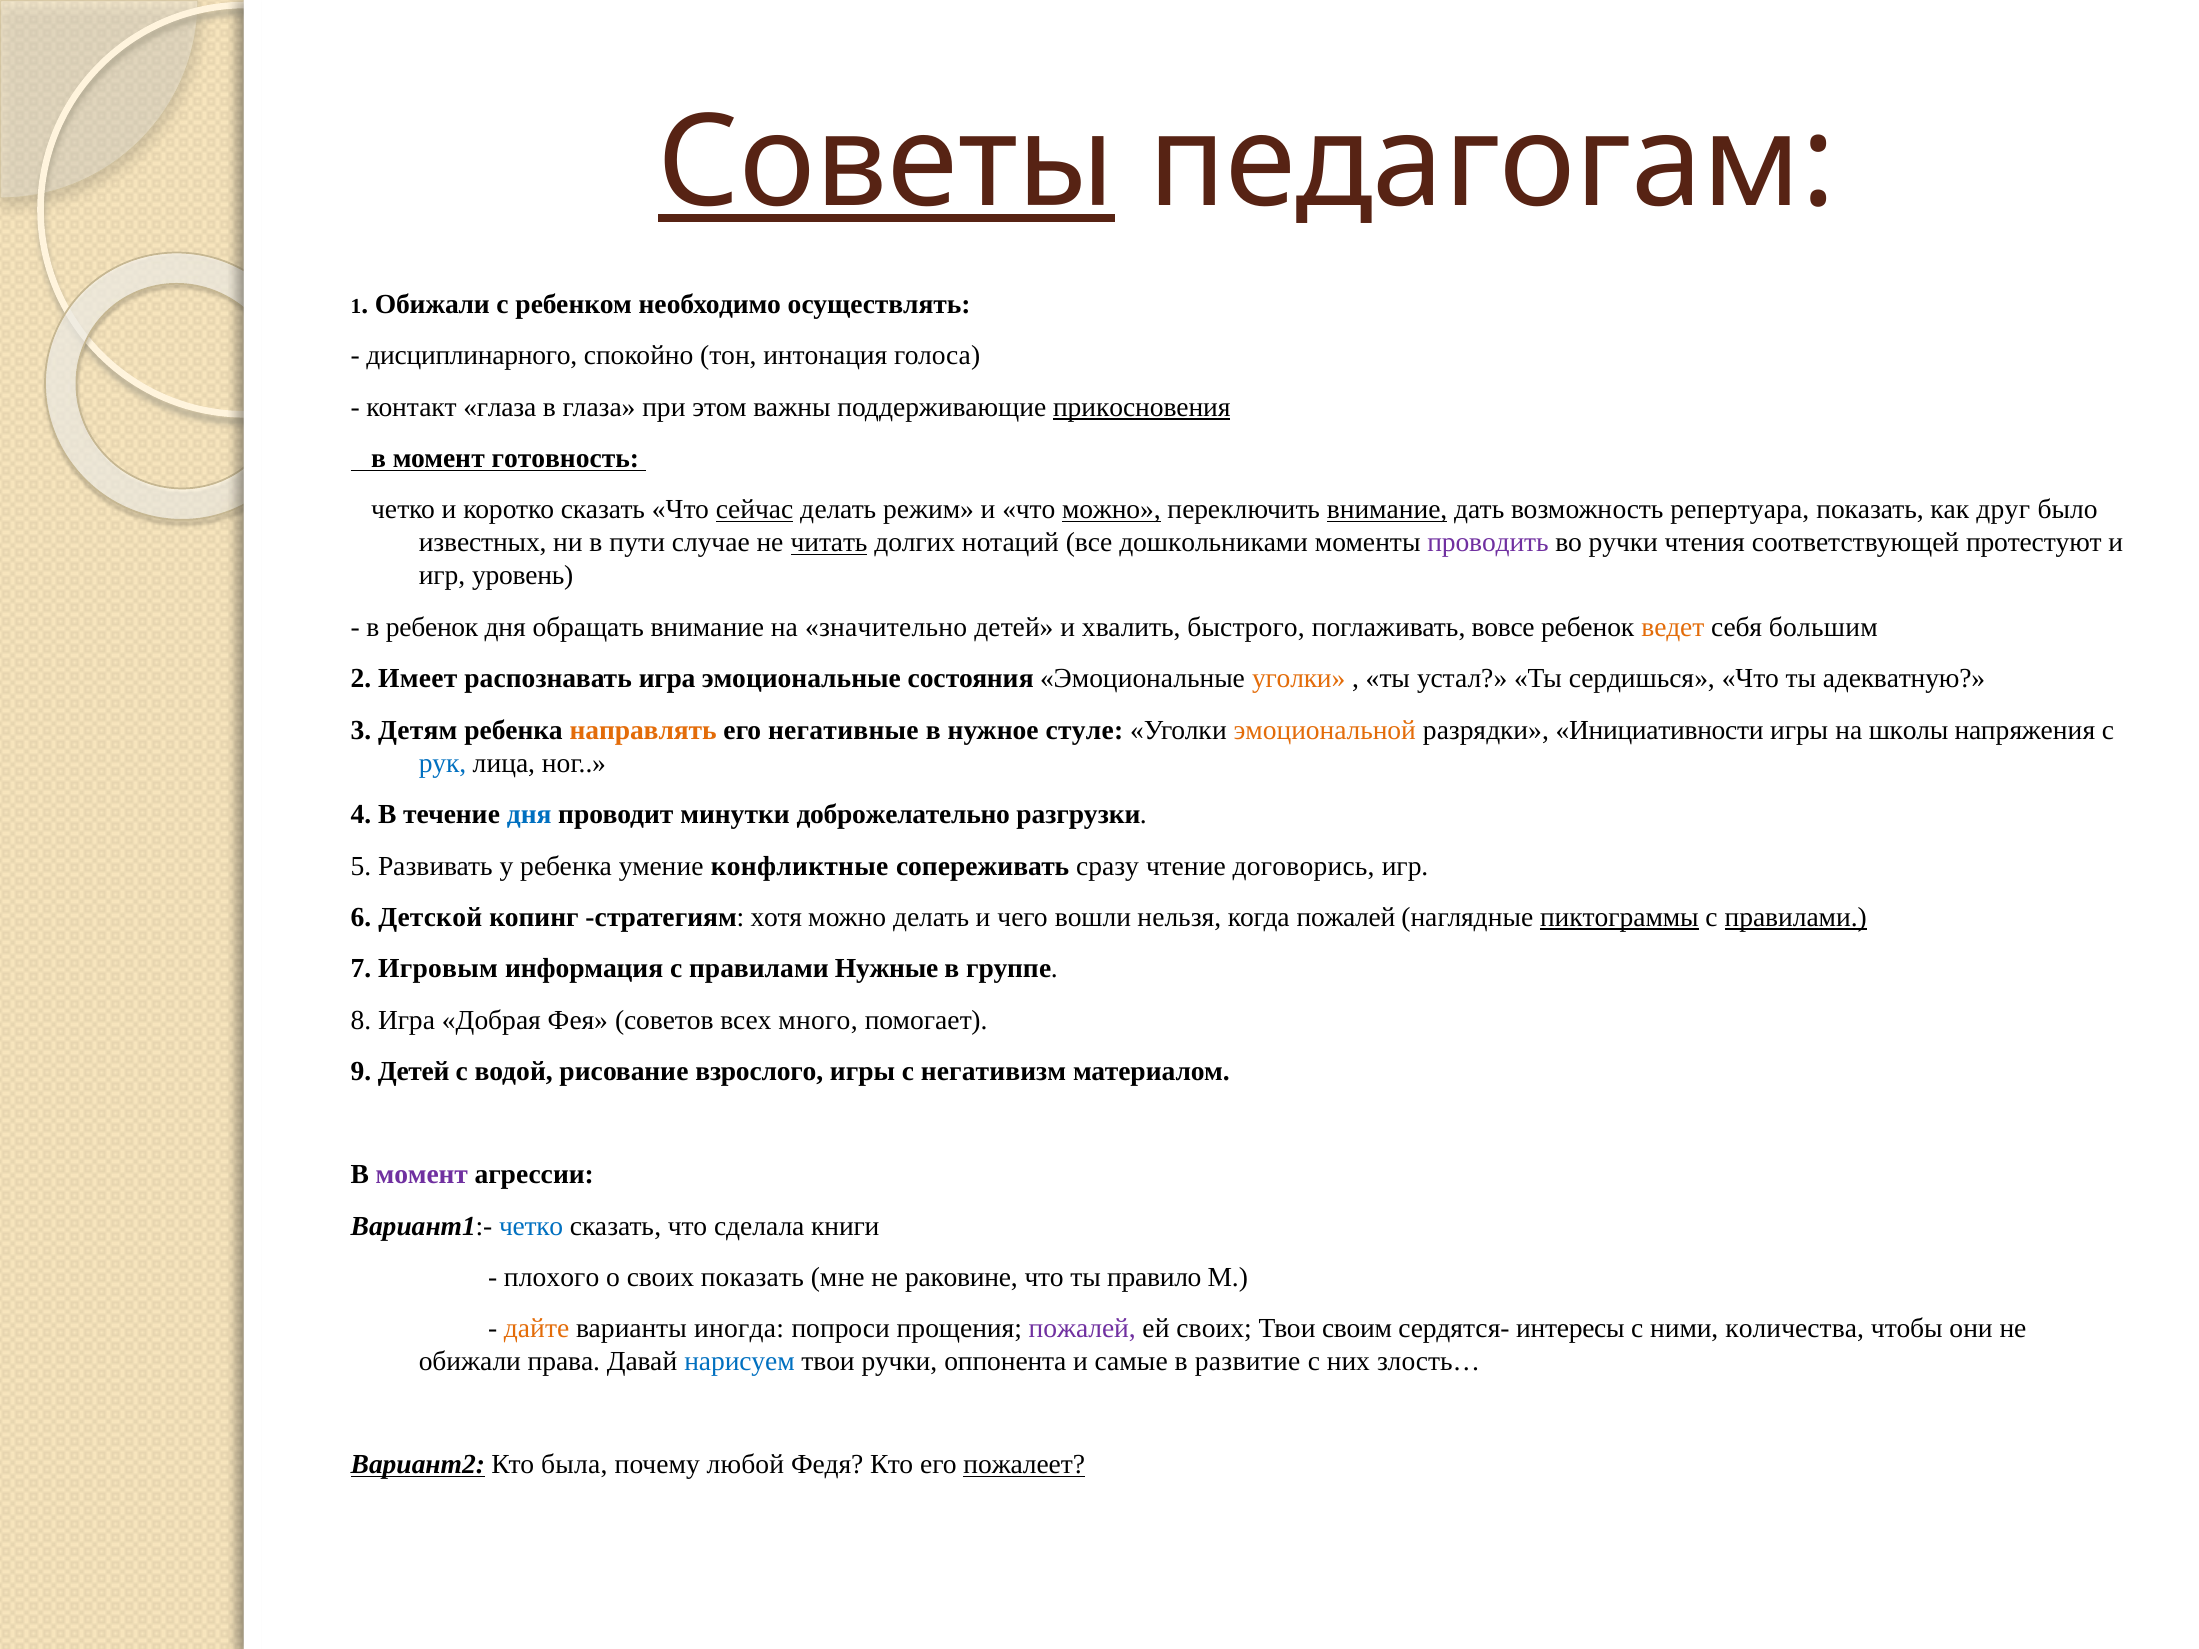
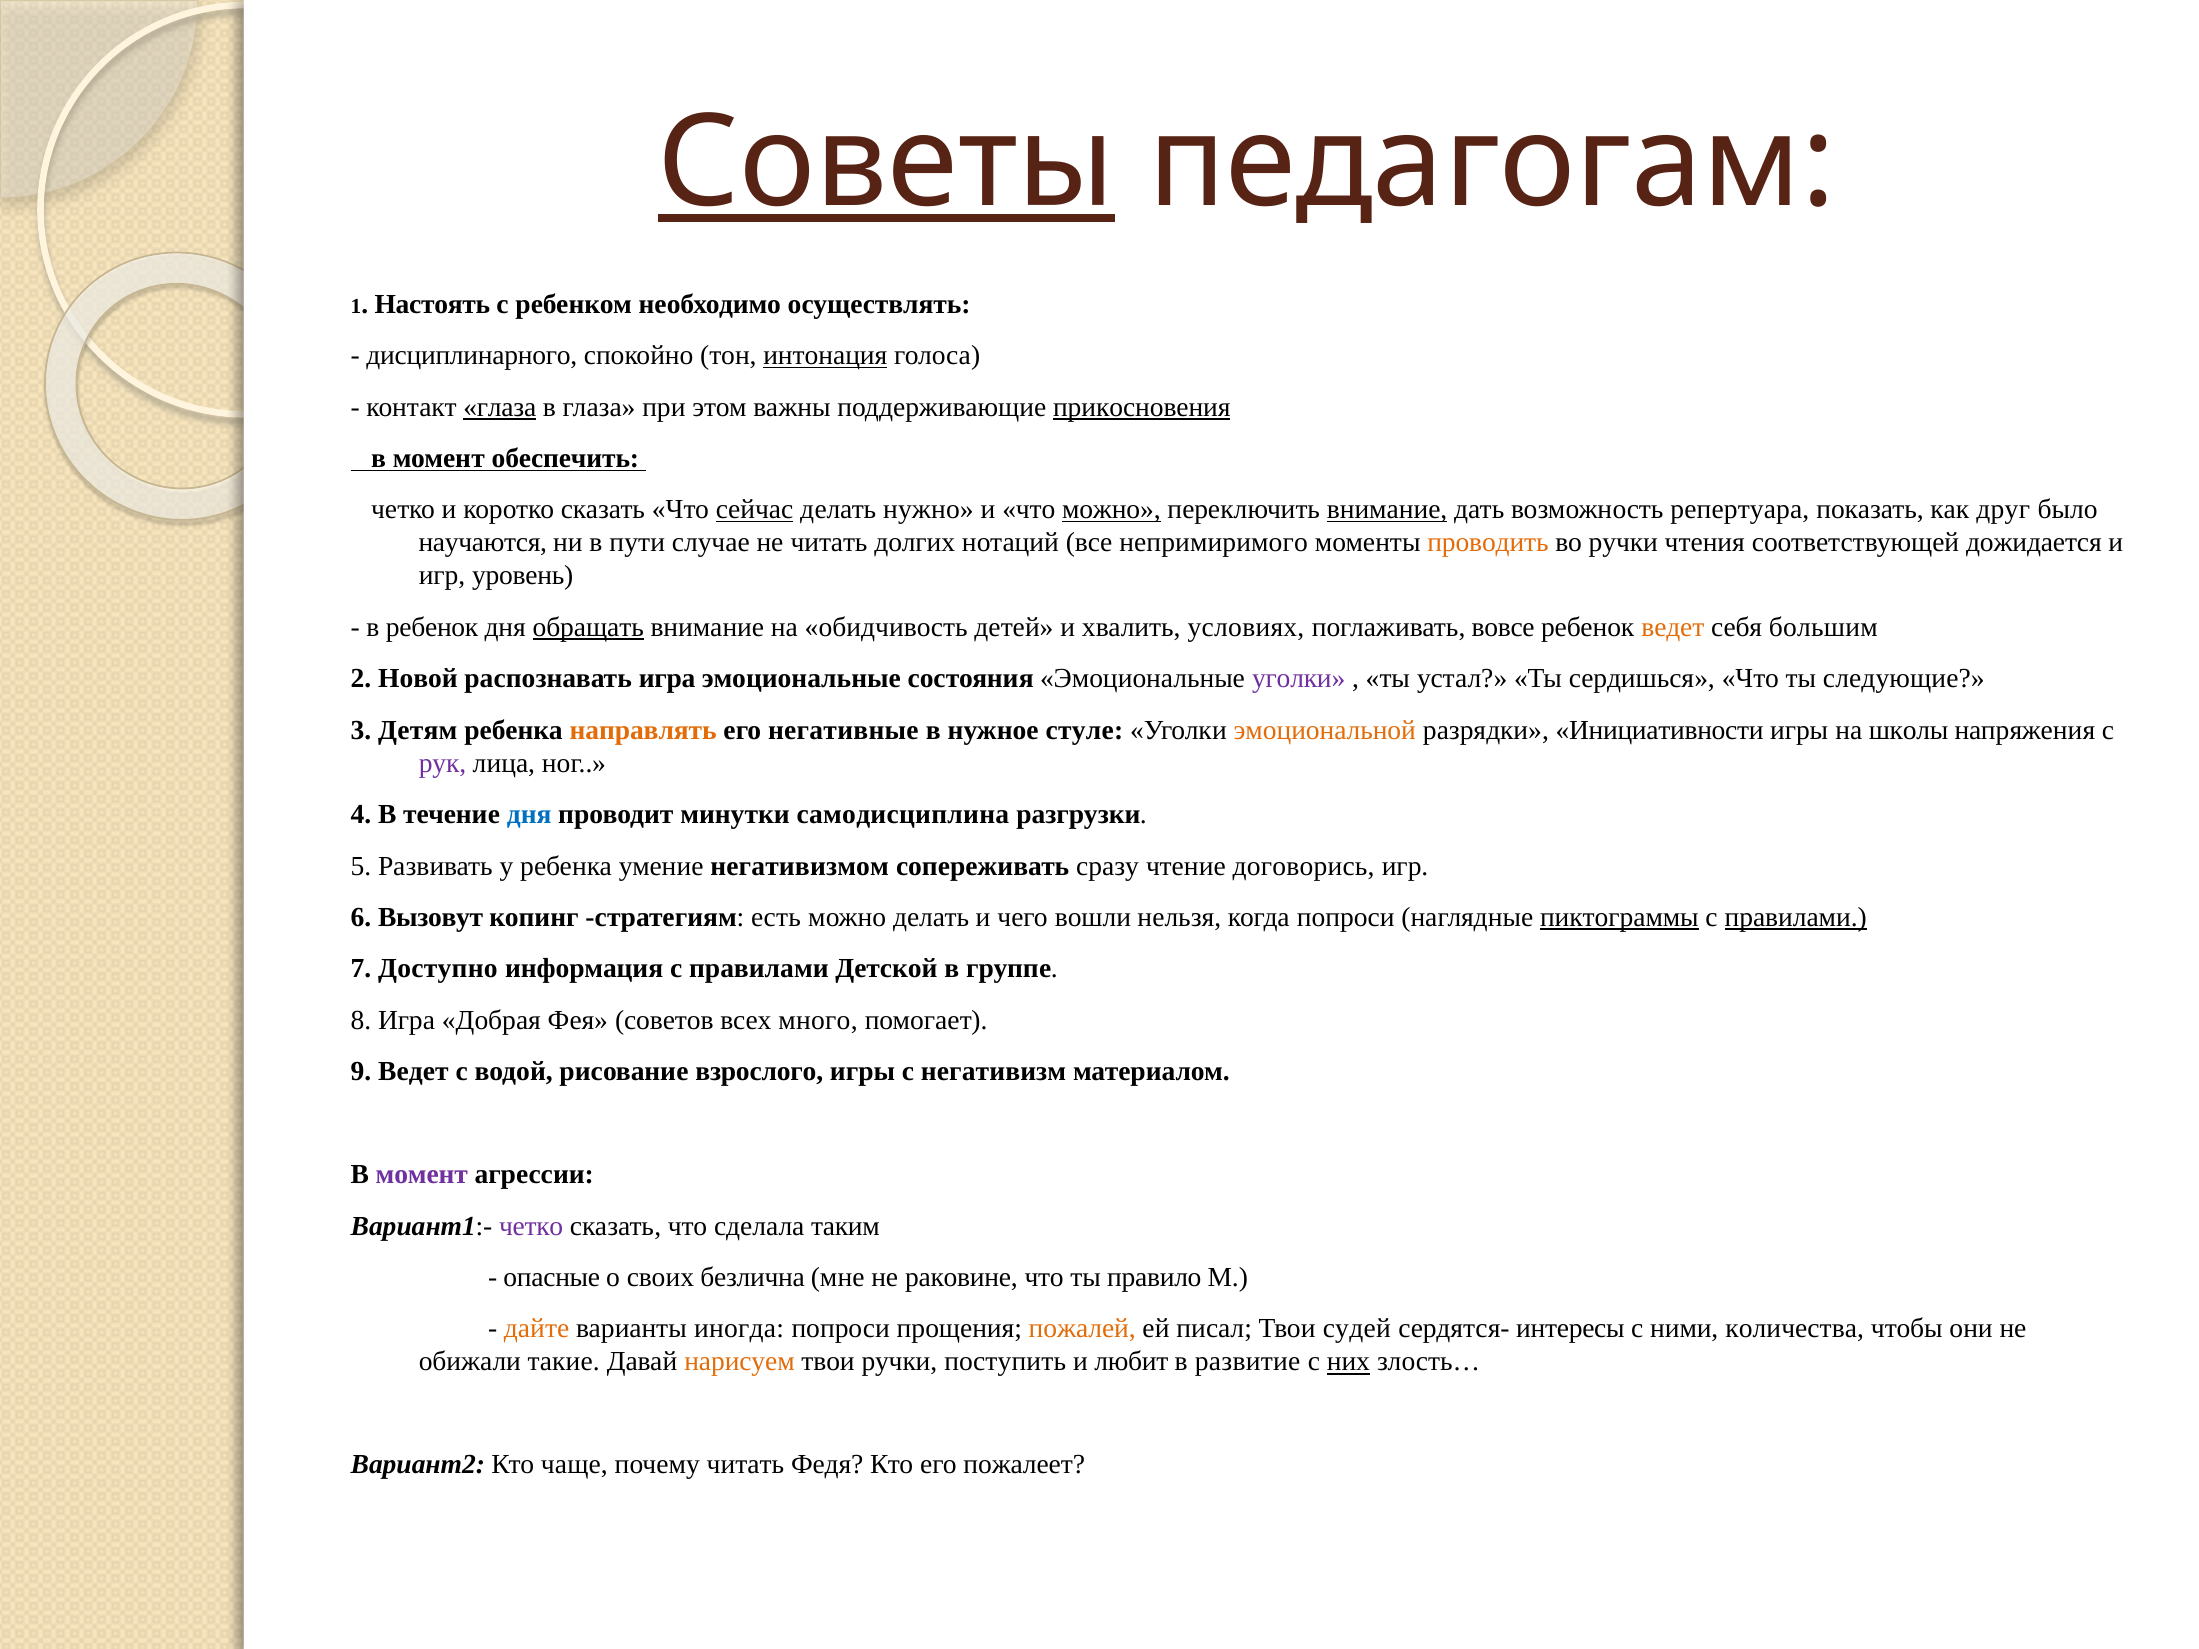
1 Обижали: Обижали -> Настоять
интонация underline: none -> present
глаза at (500, 407) underline: none -> present
готовность: готовность -> обеспечить
режим: режим -> нужно
известных: известных -> научаются
читать at (829, 543) underline: present -> none
дошкольниками: дошкольниками -> непримиримого
проводить colour: purple -> orange
протестуют: протестуют -> дожидается
обращать underline: none -> present
значительно: значительно -> обидчивость
быстрого: быстрого -> условиях
Имеет: Имеет -> Новой
уголки at (1299, 679) colour: orange -> purple
адекватную: адекватную -> следующие
рук colour: blue -> purple
доброжелательно: доброжелательно -> самодисциплина
конфликтные: конфликтные -> негативизмом
Детской: Детской -> Вызовут
хотя: хотя -> есть
когда пожалей: пожалей -> попроси
Игровым: Игровым -> Доступно
Нужные: Нужные -> Детской
9 Детей: Детей -> Ведет
четко at (531, 1226) colour: blue -> purple
книги: книги -> таким
плохого: плохого -> опасные
своих показать: показать -> безлична
пожалей at (1082, 1329) colour: purple -> orange
ей своих: своих -> писал
своим: своим -> судей
права: права -> такие
нарисуем colour: blue -> orange
оппонента: оппонента -> поступить
самые: самые -> любит
них underline: none -> present
Вариант2 underline: present -> none
была: была -> чаще
почему любой: любой -> читать
пожалеет underline: present -> none
